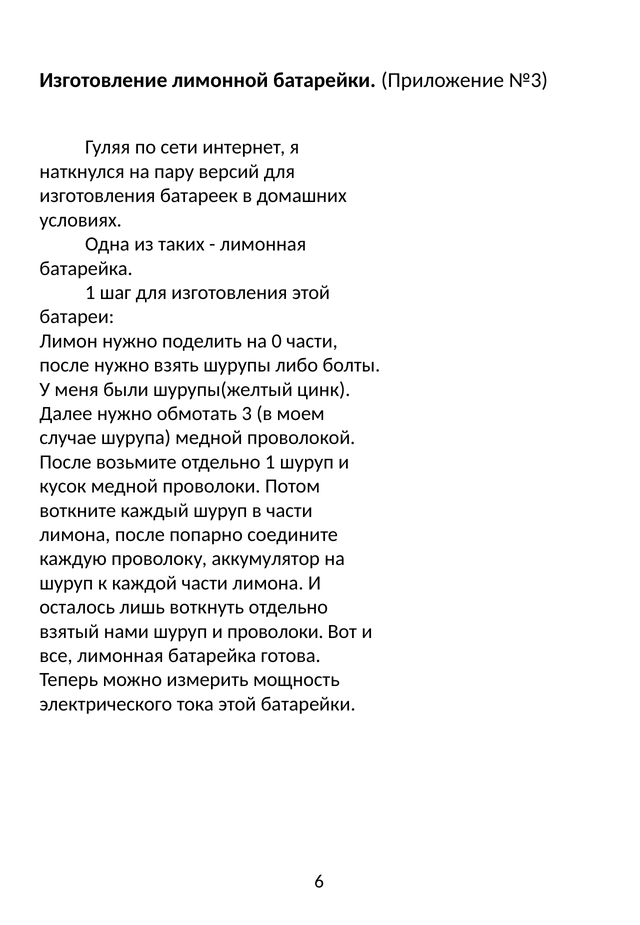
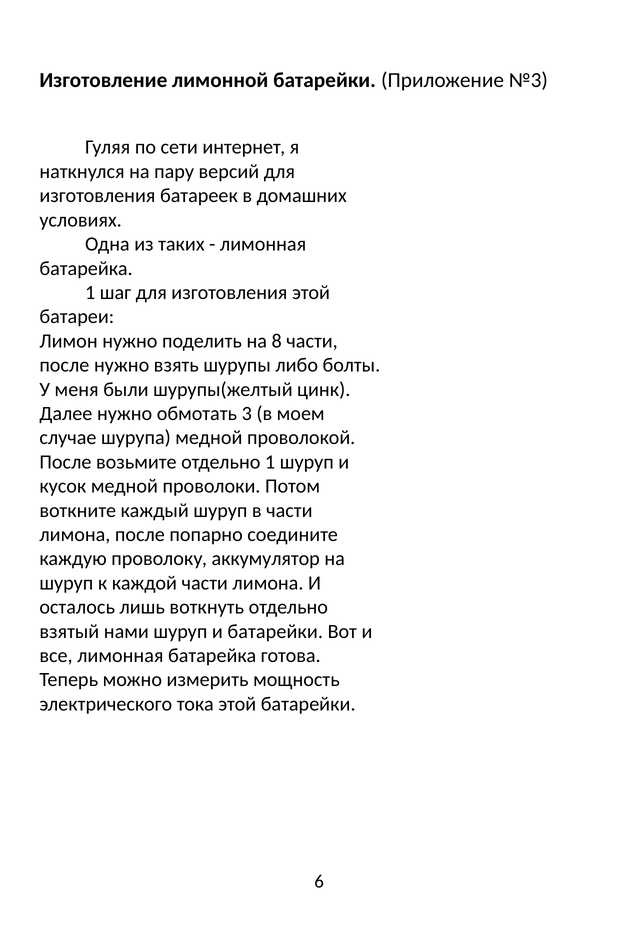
0: 0 -> 8
и проволоки: проволоки -> батарейки
